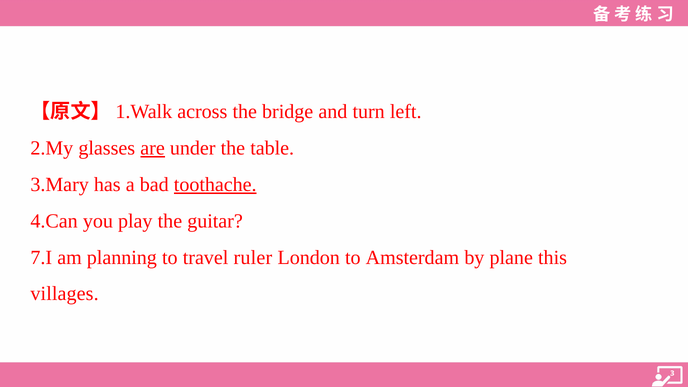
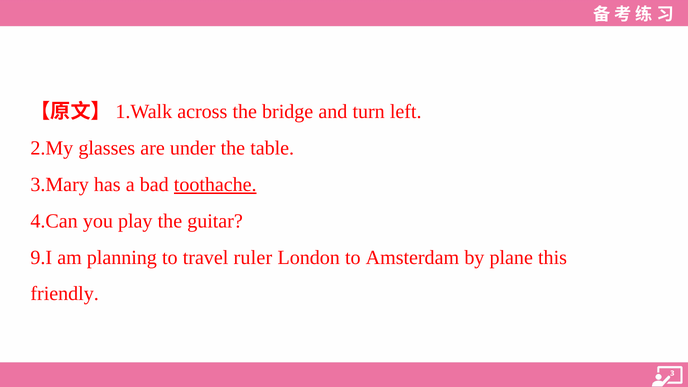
are underline: present -> none
7.I: 7.I -> 9.I
villages: villages -> friendly
